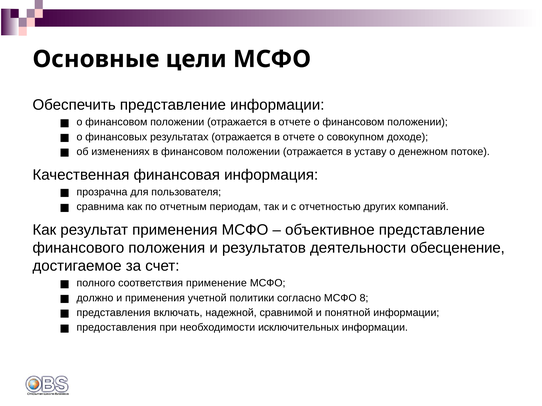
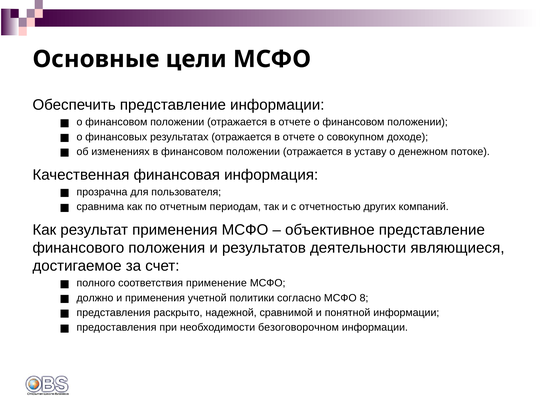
обесценение: обесценение -> являющиеся
включать: включать -> раскрыто
исключительных: исключительных -> безоговорочном
